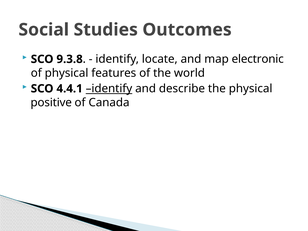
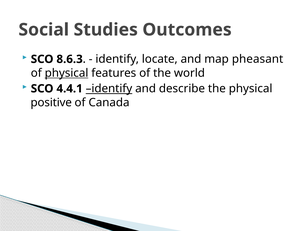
9.3.8: 9.3.8 -> 8.6.3
electronic: electronic -> pheasant
physical at (67, 73) underline: none -> present
